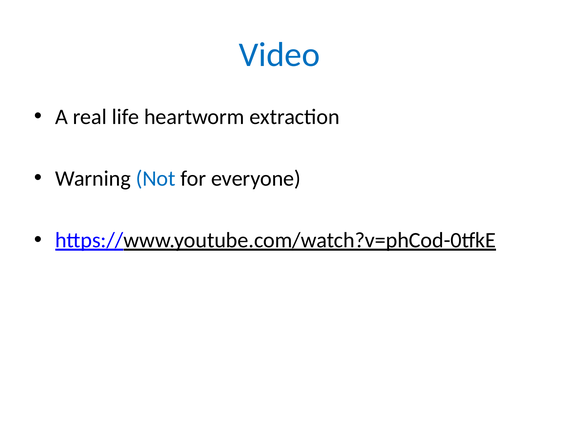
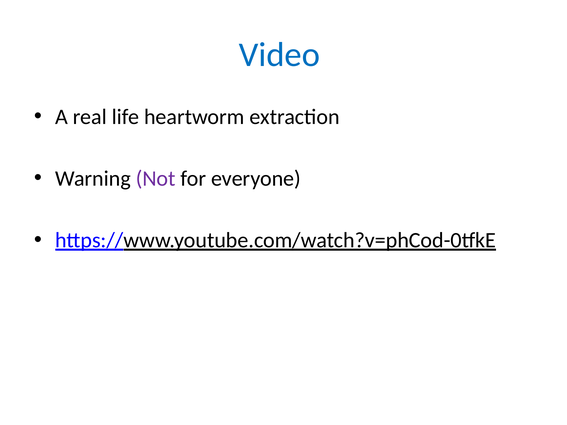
Not colour: blue -> purple
